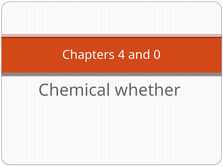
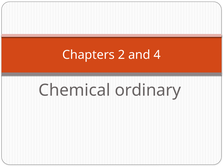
4: 4 -> 2
0: 0 -> 4
whether: whether -> ordinary
